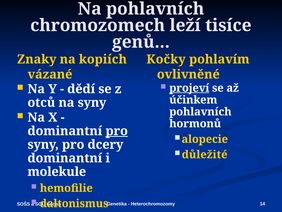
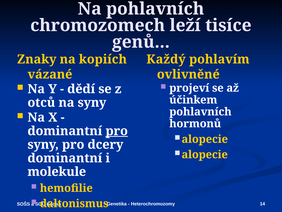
Kočky at (166, 59): Kočky -> Každý
projeví underline: present -> none
důležité at (205, 154): důležité -> alopecie
